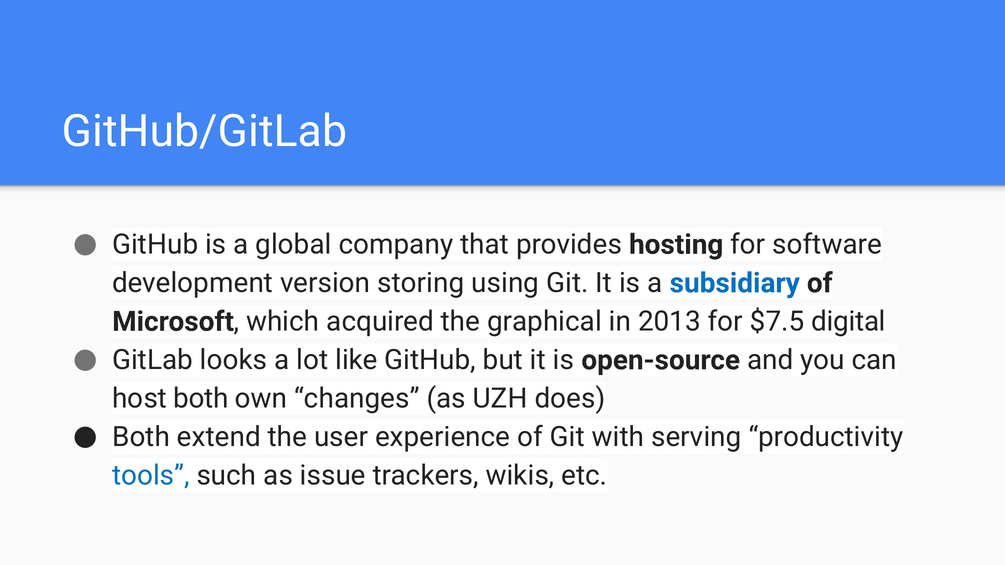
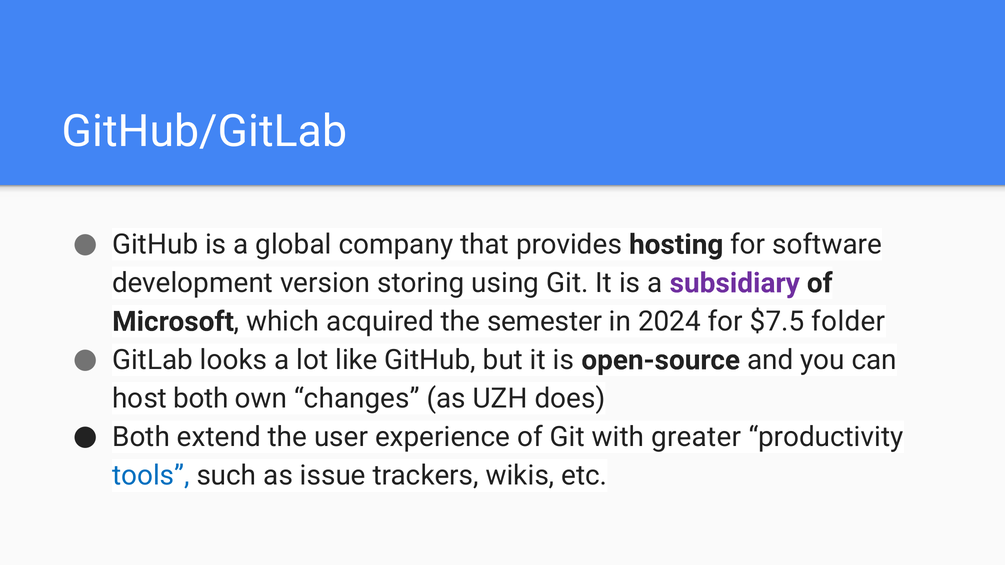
subsidiary colour: blue -> purple
graphical: graphical -> semester
2013: 2013 -> 2024
digital: digital -> folder
serving: serving -> greater
